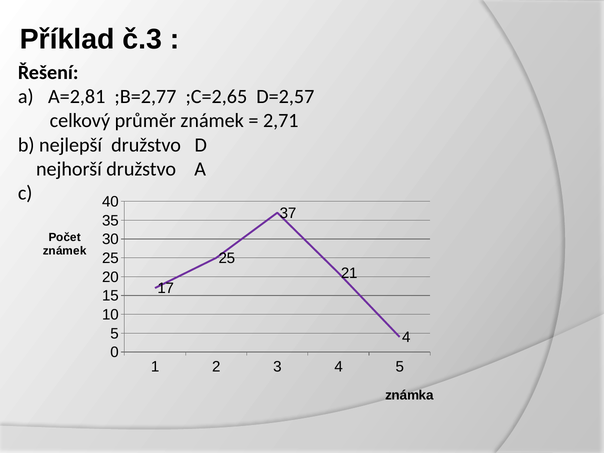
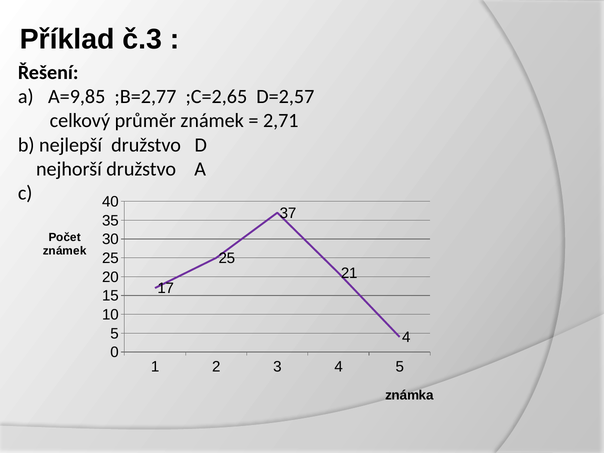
A=2,81: A=2,81 -> A=9,85
